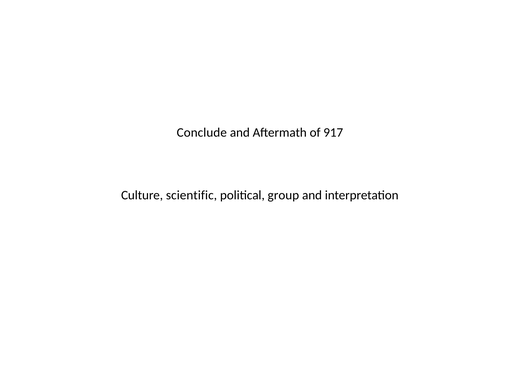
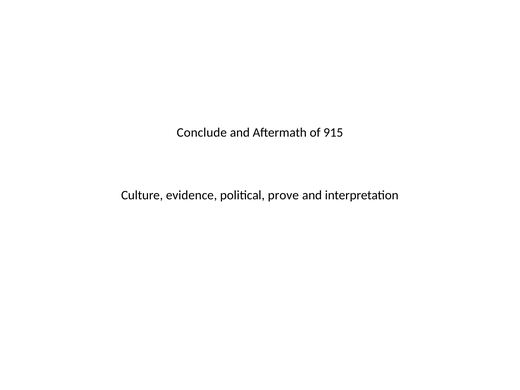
917: 917 -> 915
scientific: scientific -> evidence
group: group -> prove
